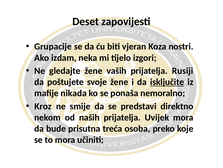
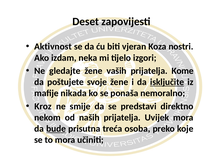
Grupacije: Grupacije -> Aktivnost
Rusiji: Rusiji -> Kome
bude underline: none -> present
